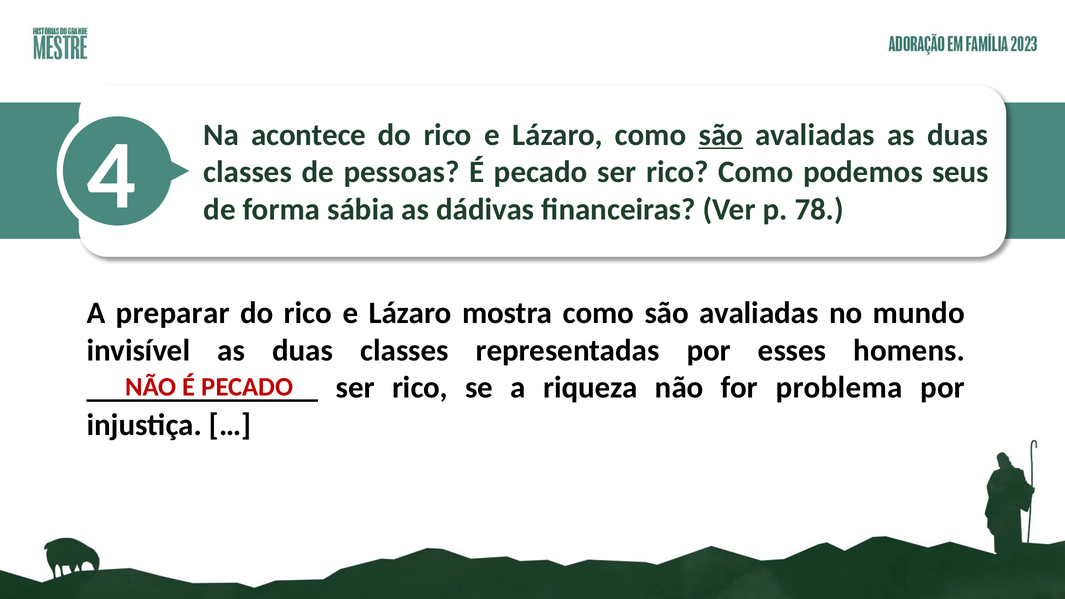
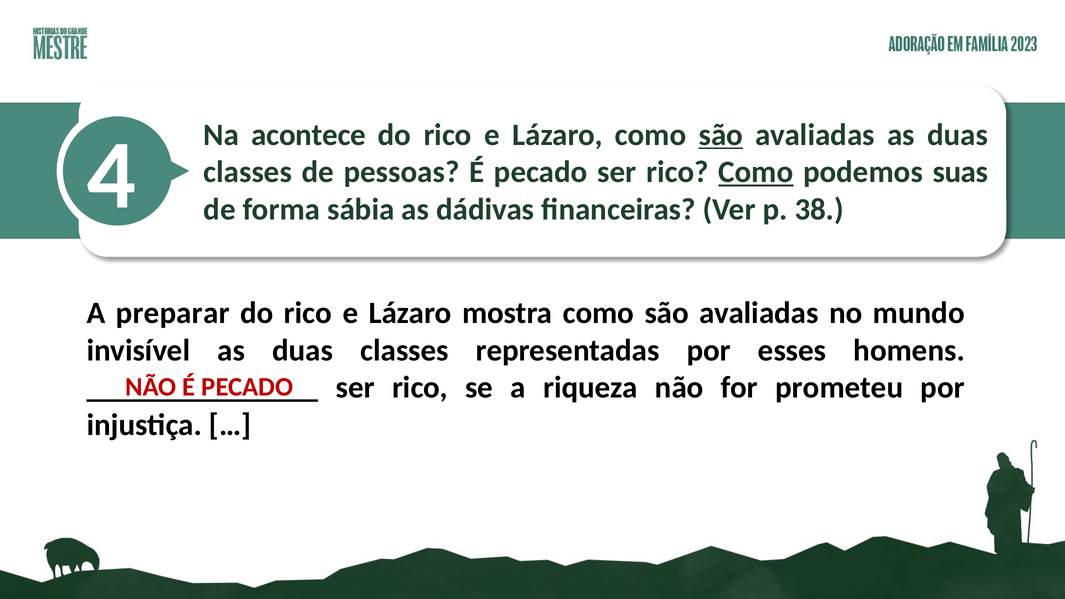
Como at (756, 172) underline: none -> present
seus: seus -> suas
78: 78 -> 38
problema: problema -> prometeu
